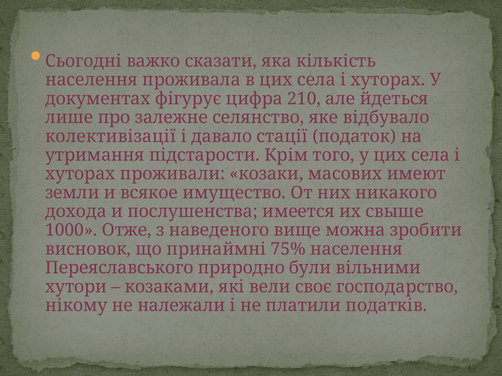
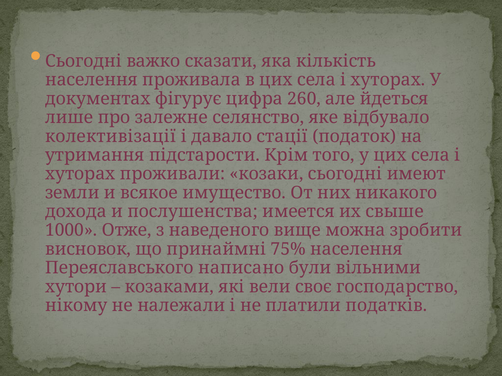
210: 210 -> 260
козаки масових: масових -> сьогодні
природно: природно -> написано
